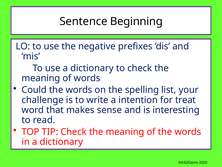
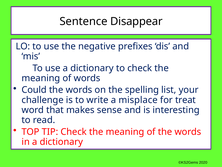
Beginning: Beginning -> Disappear
intention: intention -> misplace
